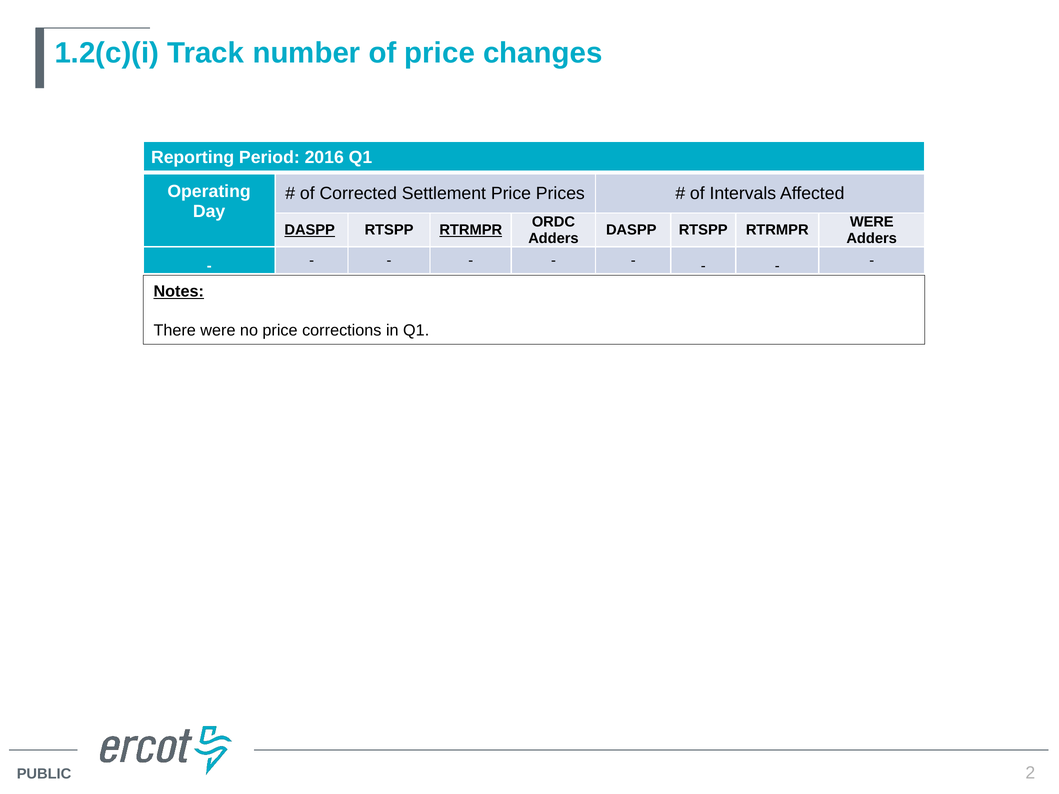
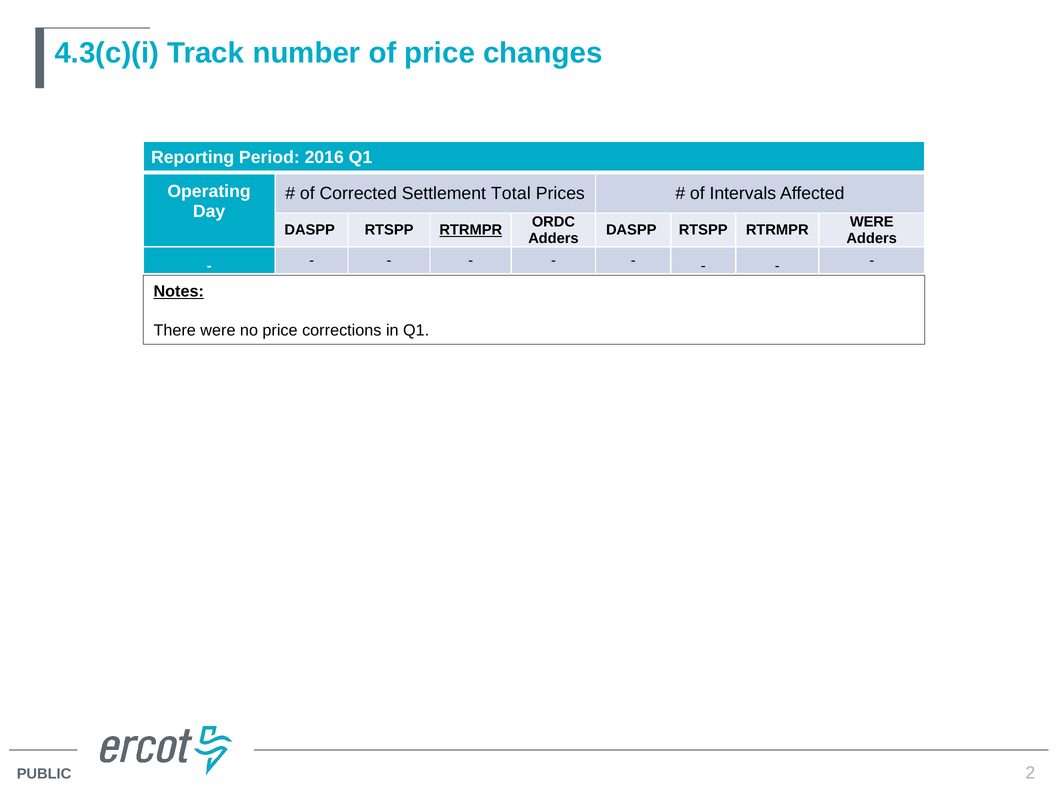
1.2(c)(i: 1.2(c)(i -> 4.3(c)(i
Settlement Price: Price -> Total
DASPP at (310, 230) underline: present -> none
